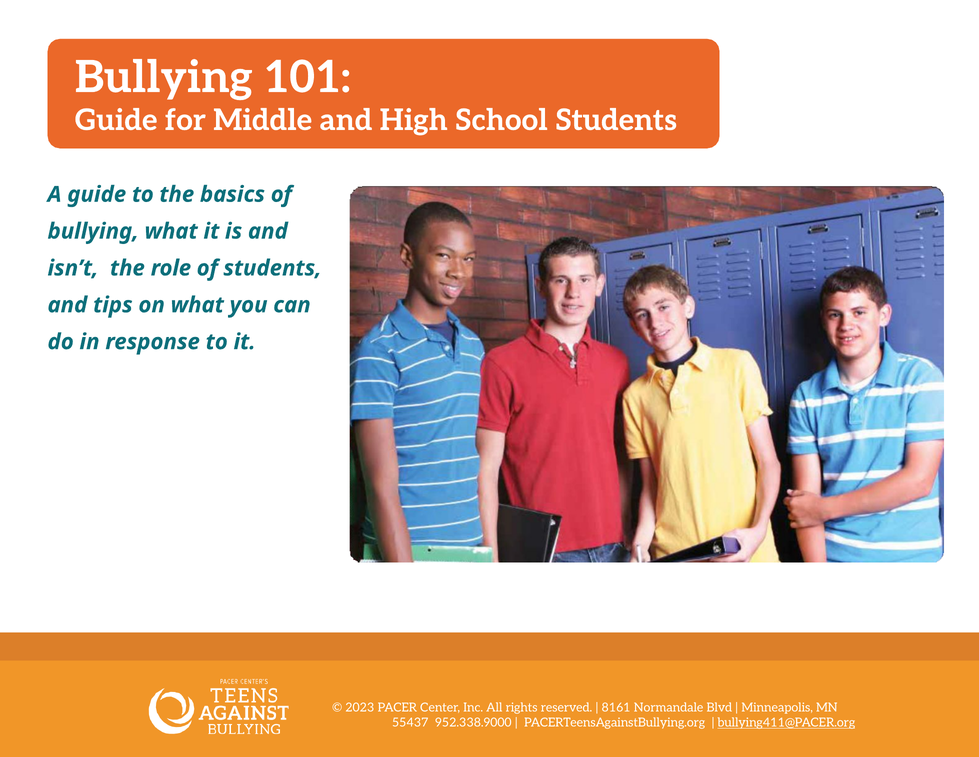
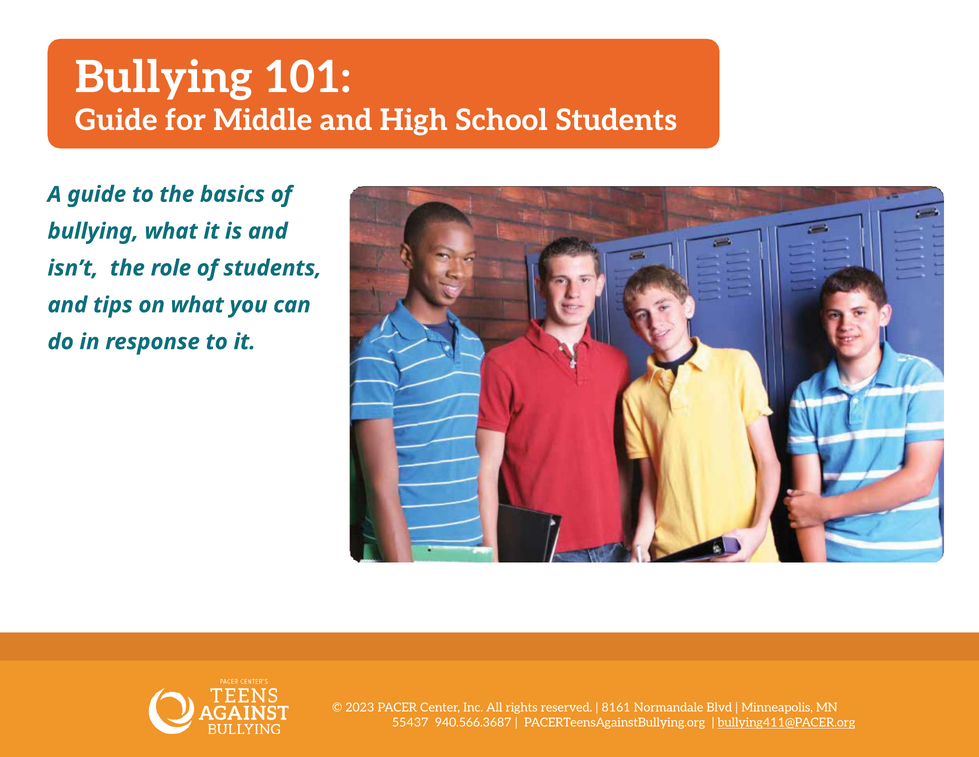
952.338.9000: 952.338.9000 -> 940.566.3687
